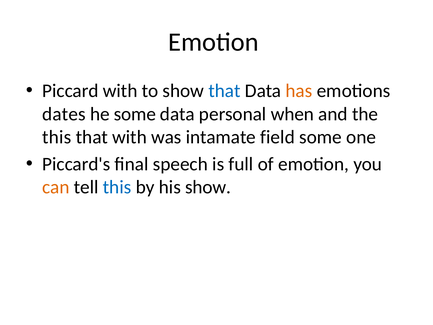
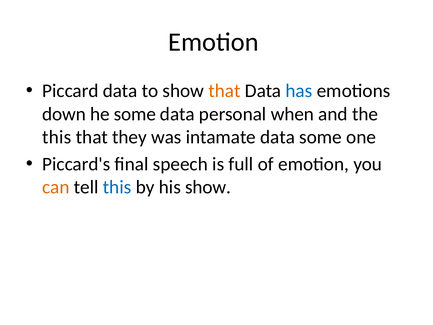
Piccard with: with -> data
that at (224, 91) colour: blue -> orange
has colour: orange -> blue
dates: dates -> down
that with: with -> they
intamate field: field -> data
